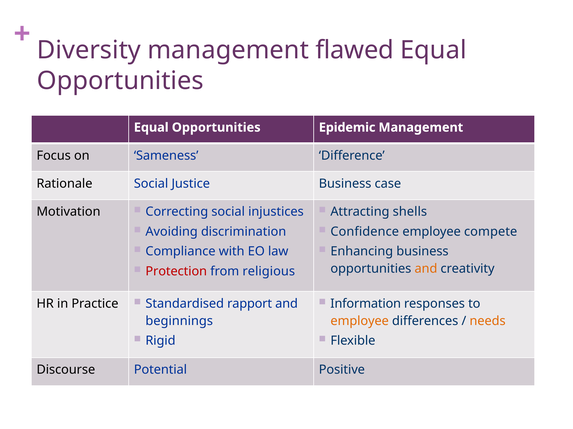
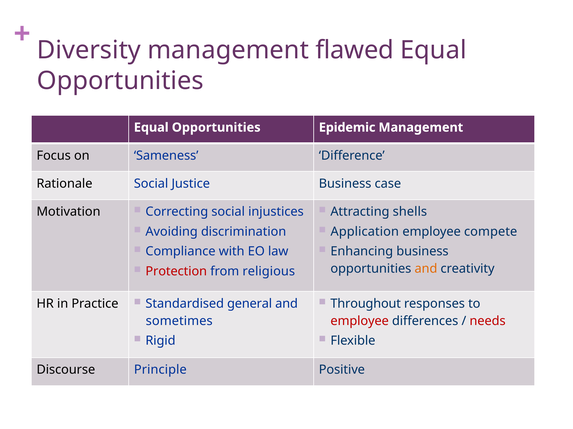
Confidence: Confidence -> Application
Information: Information -> Throughout
rapport: rapport -> general
beginnings: beginnings -> sometimes
employee at (360, 322) colour: orange -> red
needs colour: orange -> red
Potential: Potential -> Principle
